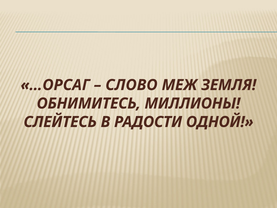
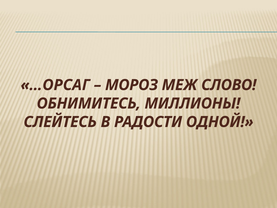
СЛОВО: СЛОВО -> МОРОЗ
ЗЕМЛЯ: ЗЕМЛЯ -> СЛОВО
